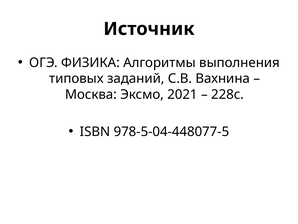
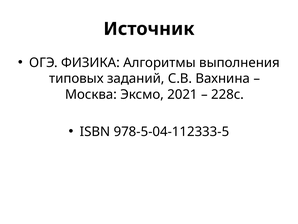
978-5-04-448077-5: 978-5-04-448077-5 -> 978-5-04-112333-5
